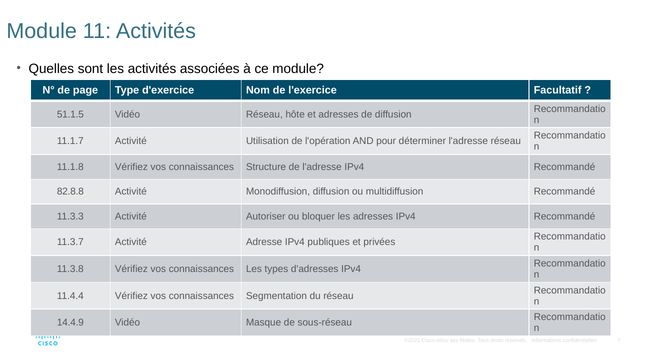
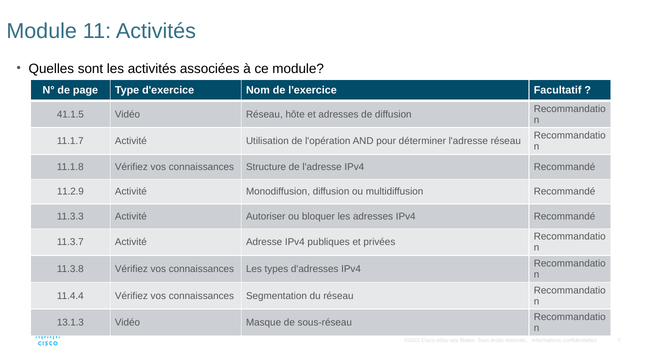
51.1.5: 51.1.5 -> 41.1.5
82.8.8: 82.8.8 -> 11.2.9
14.4.9: 14.4.9 -> 13.1.3
